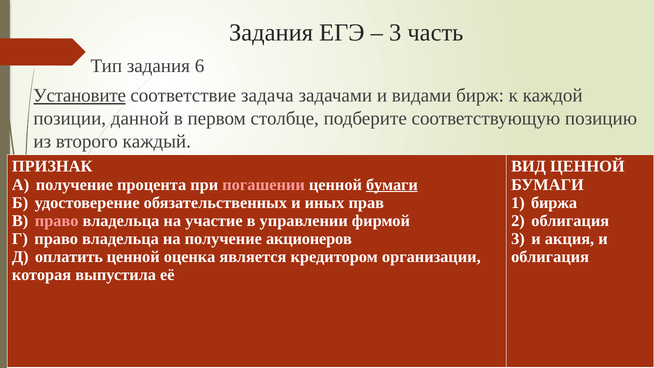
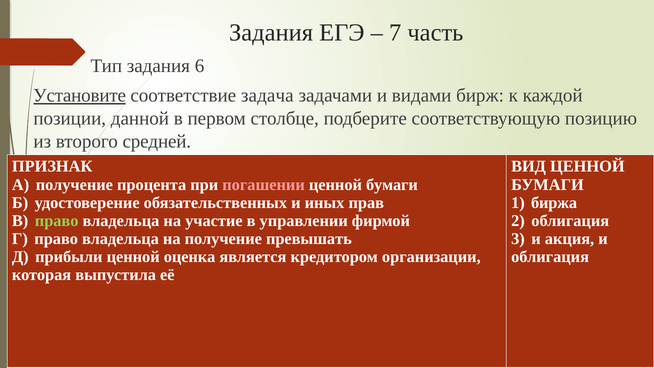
3 at (395, 33): 3 -> 7
каждый: каждый -> средней
бумаги at (392, 185) underline: present -> none
право at (57, 221) colour: pink -> light green
акционеров: акционеров -> превышать
оплатить: оплатить -> прибыли
